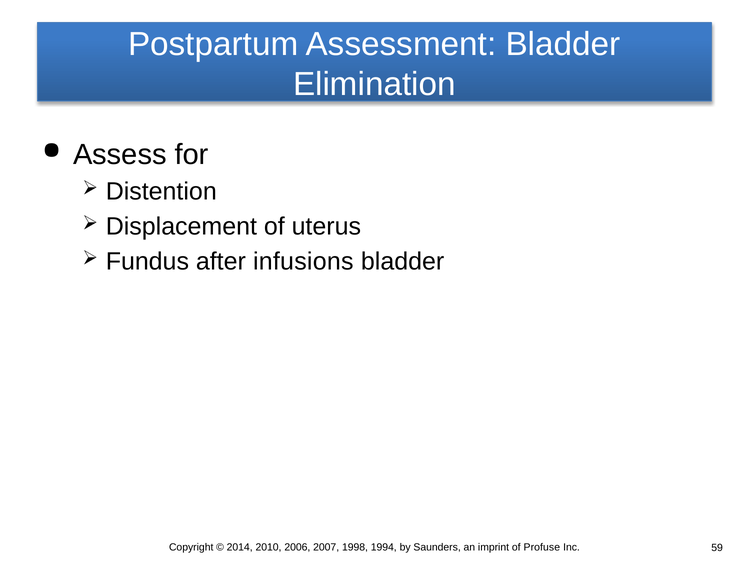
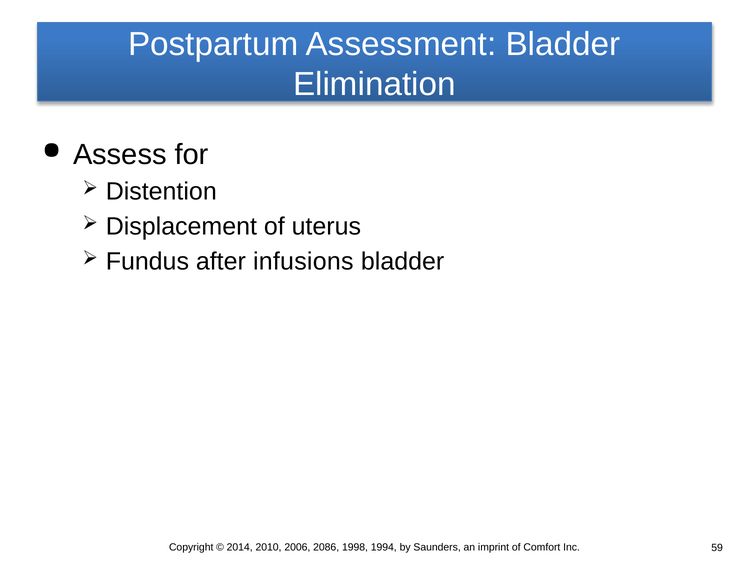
2007: 2007 -> 2086
Profuse: Profuse -> Comfort
